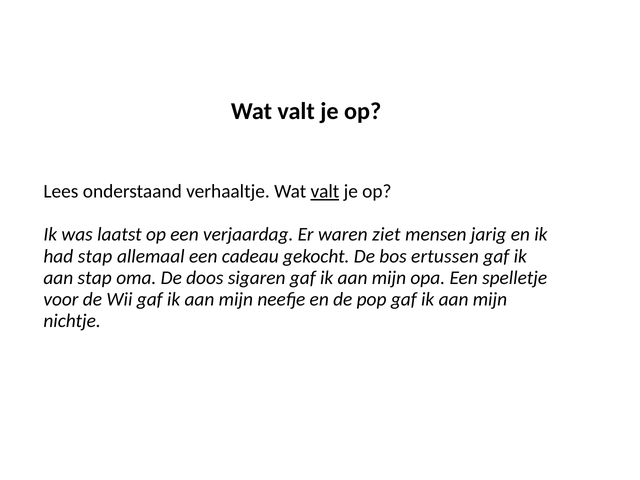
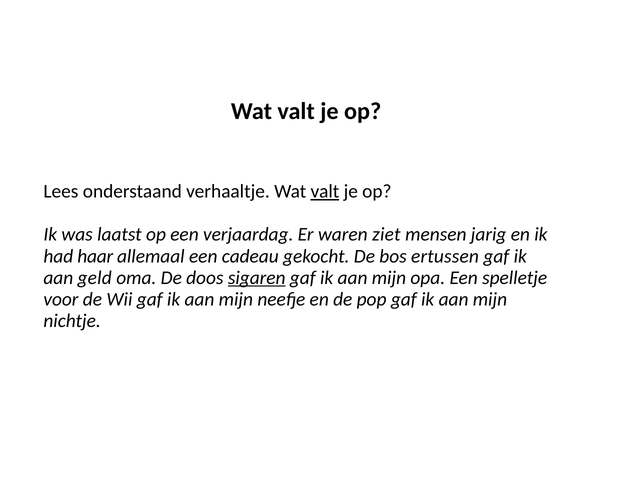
had stap: stap -> haar
aan stap: stap -> geld
sigaren underline: none -> present
